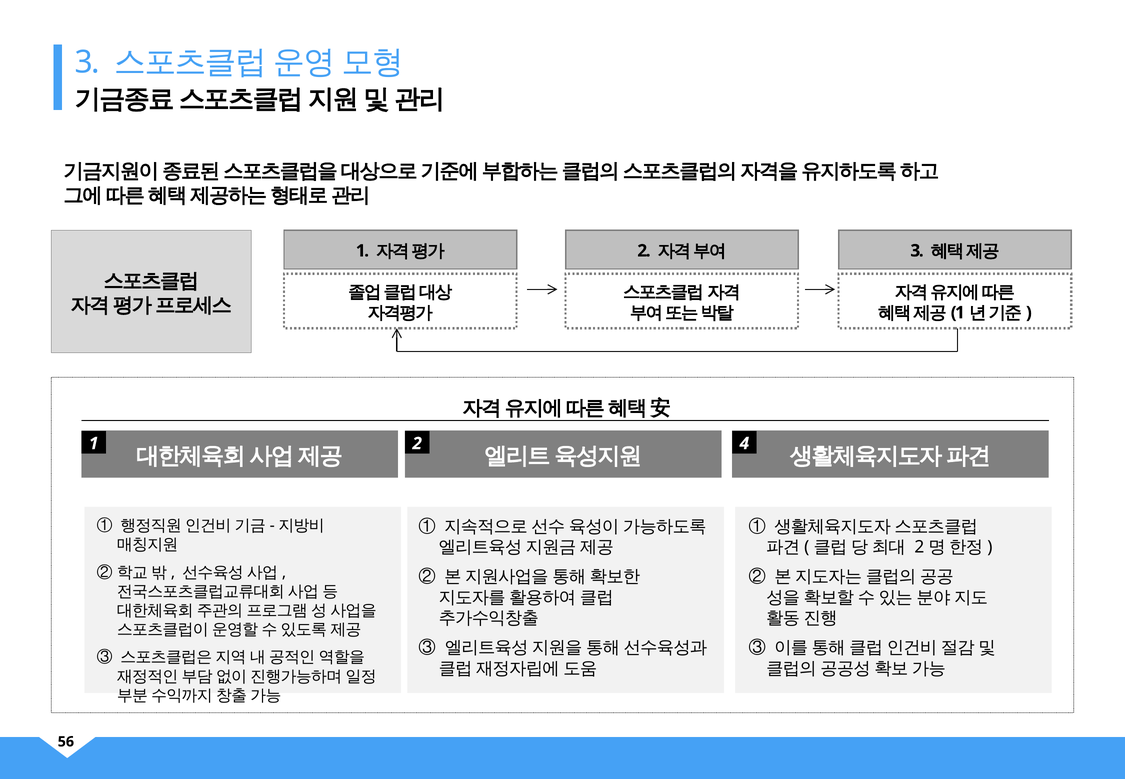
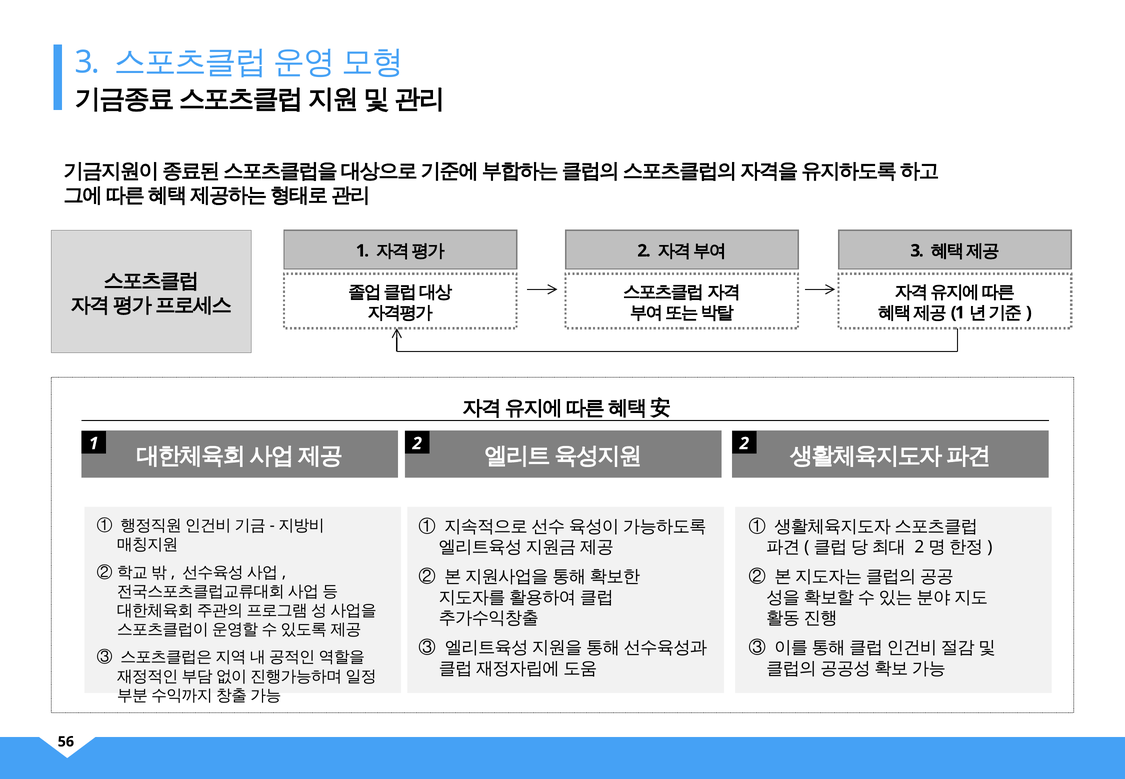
2 4: 4 -> 2
